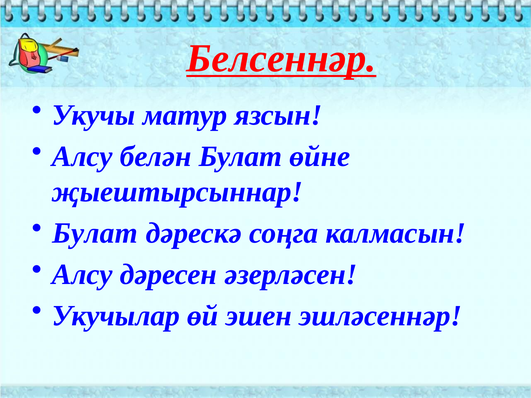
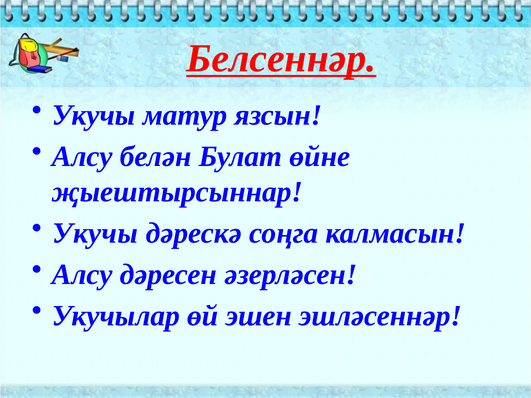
Булат at (95, 233): Булат -> Укучы
